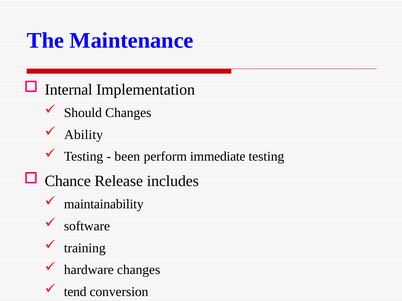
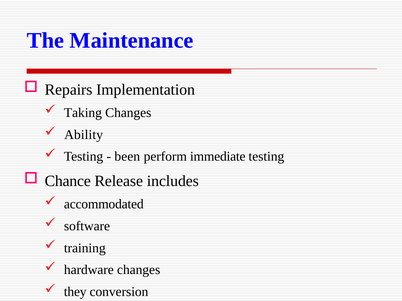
Internal: Internal -> Repairs
Should: Should -> Taking
maintainability: maintainability -> accommodated
tend: tend -> they
